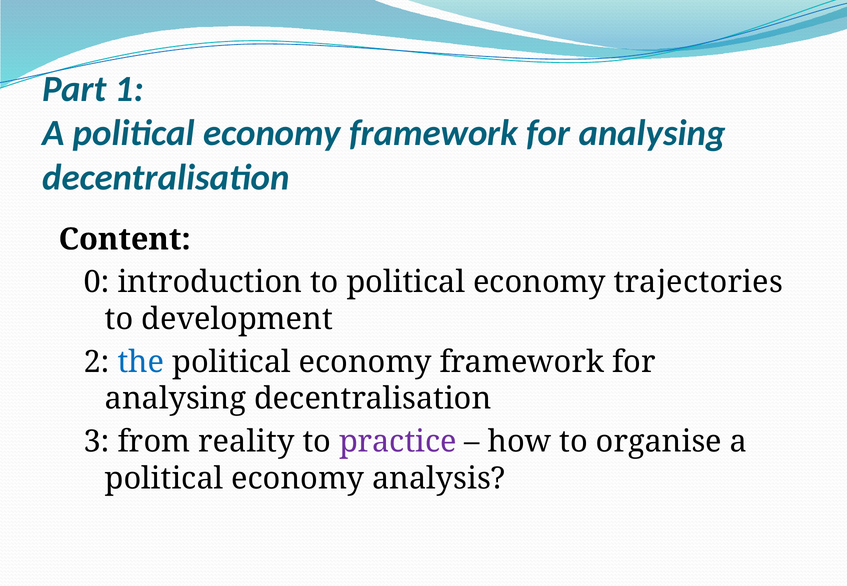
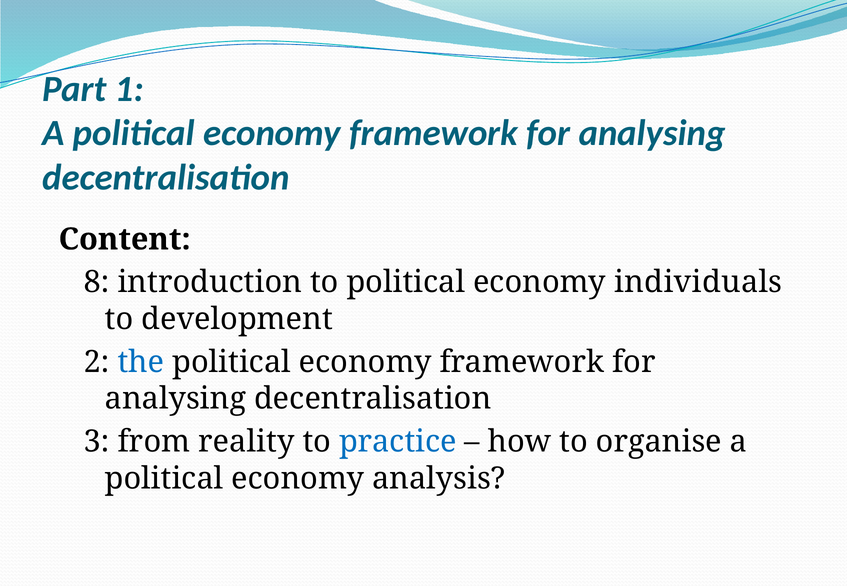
0: 0 -> 8
trajectories: trajectories -> individuals
practice colour: purple -> blue
